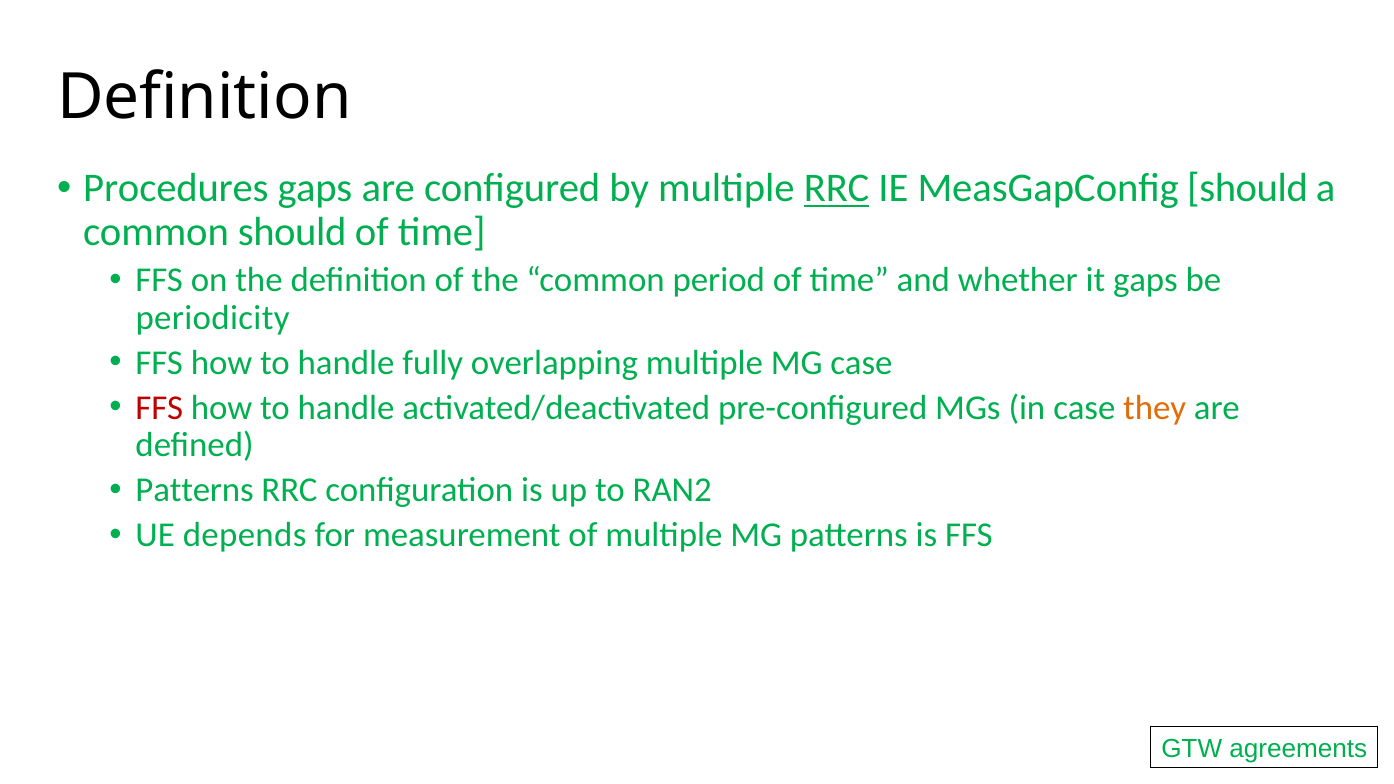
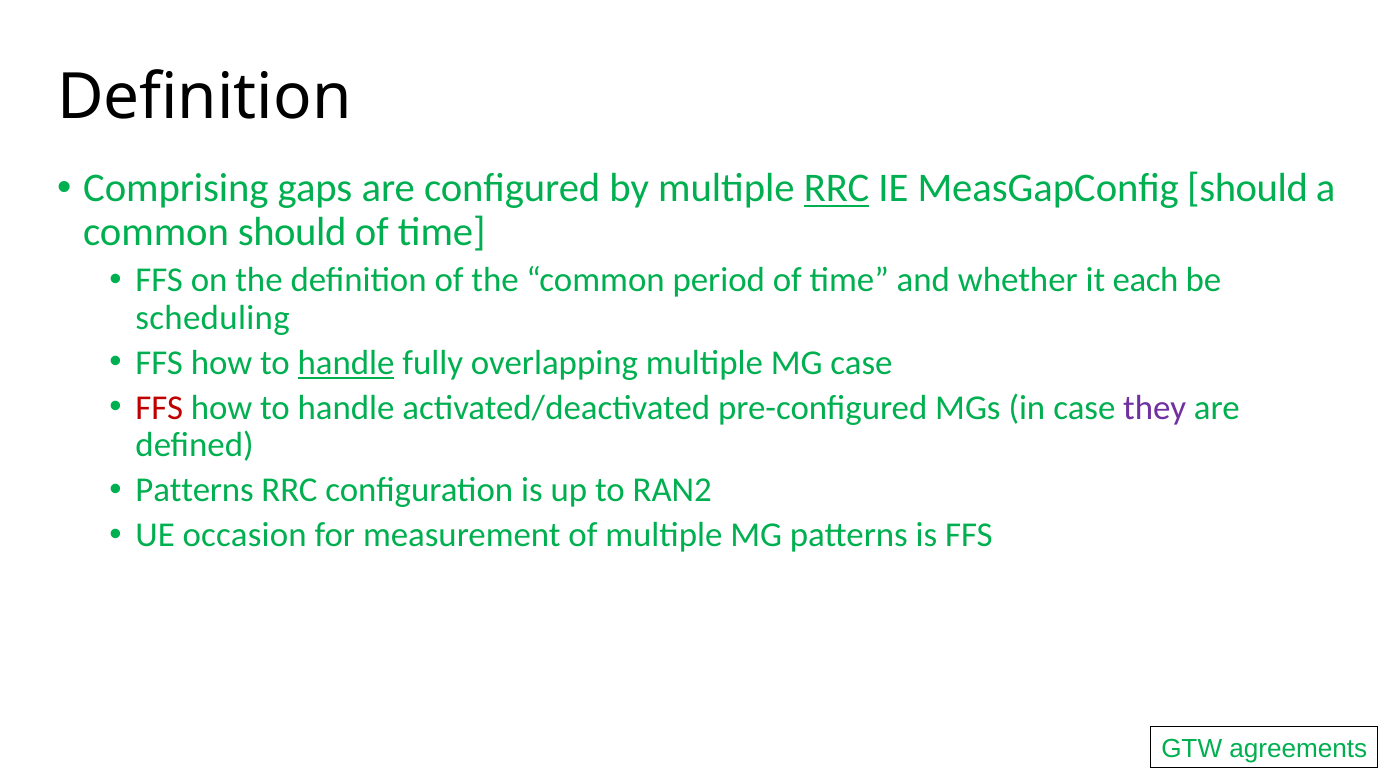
Procedures: Procedures -> Comprising
it gaps: gaps -> each
periodicity: periodicity -> scheduling
handle at (346, 363) underline: none -> present
they colour: orange -> purple
depends: depends -> occasion
